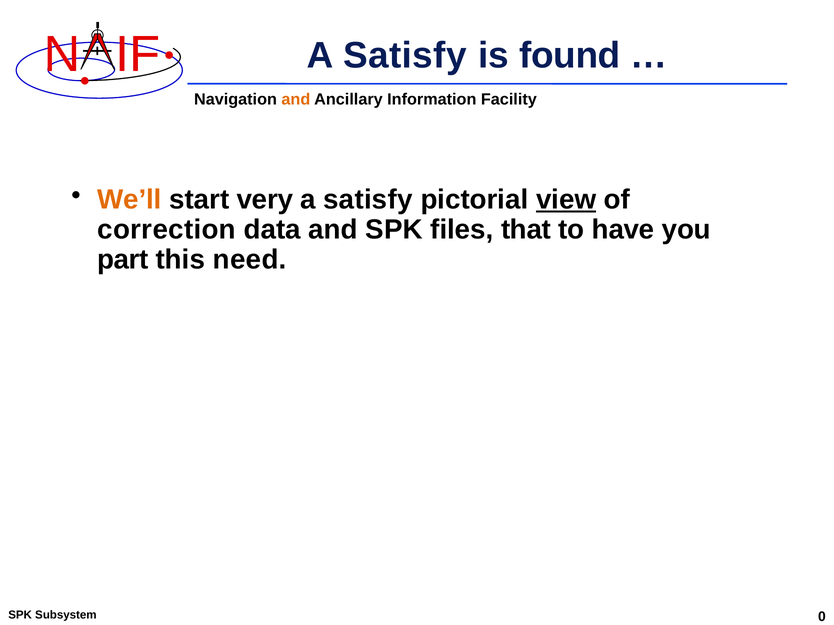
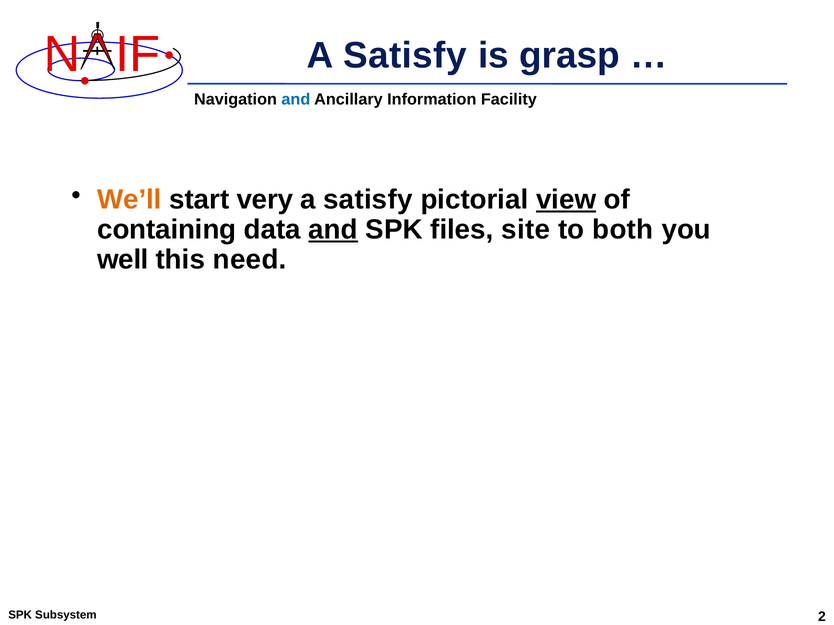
found: found -> grasp
and at (296, 99) colour: orange -> blue
correction: correction -> containing
and at (333, 230) underline: none -> present
that: that -> site
have: have -> both
part: part -> well
0: 0 -> 2
